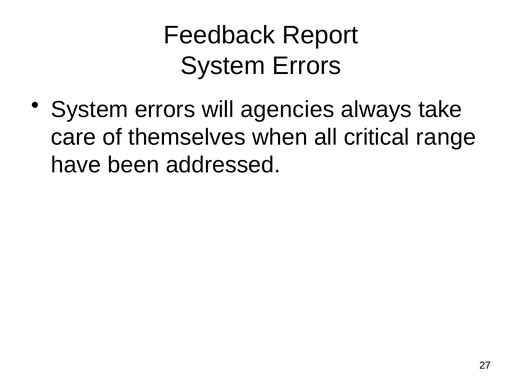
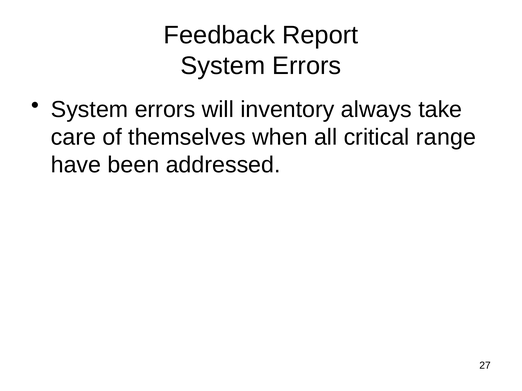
agencies: agencies -> inventory
